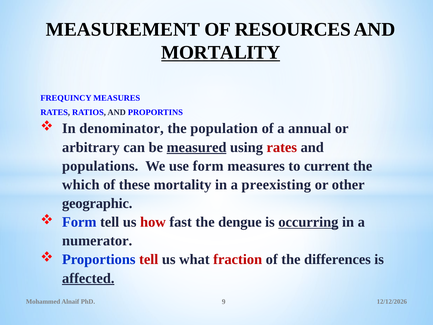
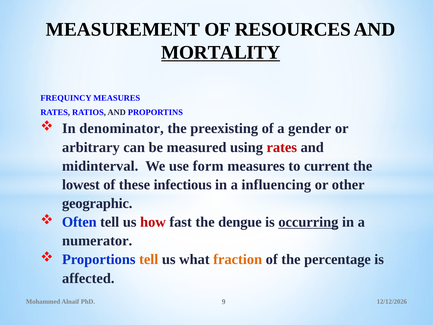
population: population -> preexisting
annual: annual -> gender
measured underline: present -> none
populations: populations -> midinterval
which: which -> lowest
these mortality: mortality -> infectious
preexisting: preexisting -> influencing
Form at (79, 222): Form -> Often
tell at (149, 259) colour: red -> orange
fraction colour: red -> orange
differences: differences -> percentage
affected underline: present -> none
